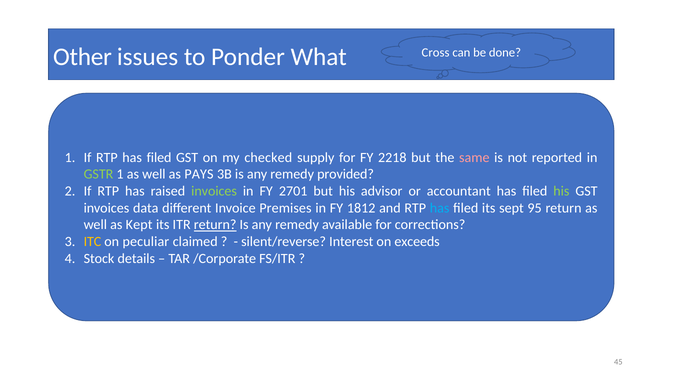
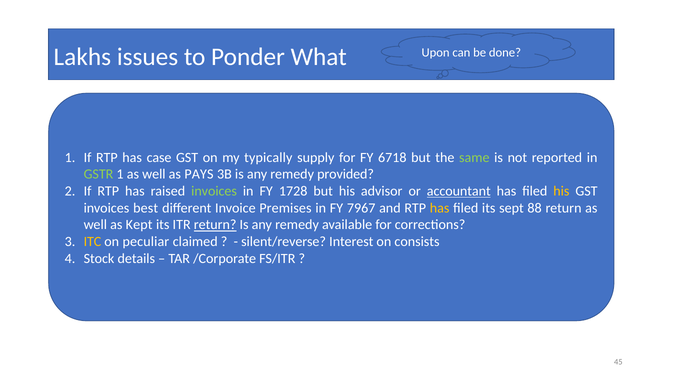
Other: Other -> Lakhs
Cross: Cross -> Upon
If RTP has filed: filed -> case
checked: checked -> typically
2218: 2218 -> 6718
same colour: pink -> light green
2701: 2701 -> 1728
accountant underline: none -> present
his at (561, 191) colour: light green -> yellow
data: data -> best
1812: 1812 -> 7967
has at (440, 208) colour: light blue -> yellow
95: 95 -> 88
exceeds: exceeds -> consists
